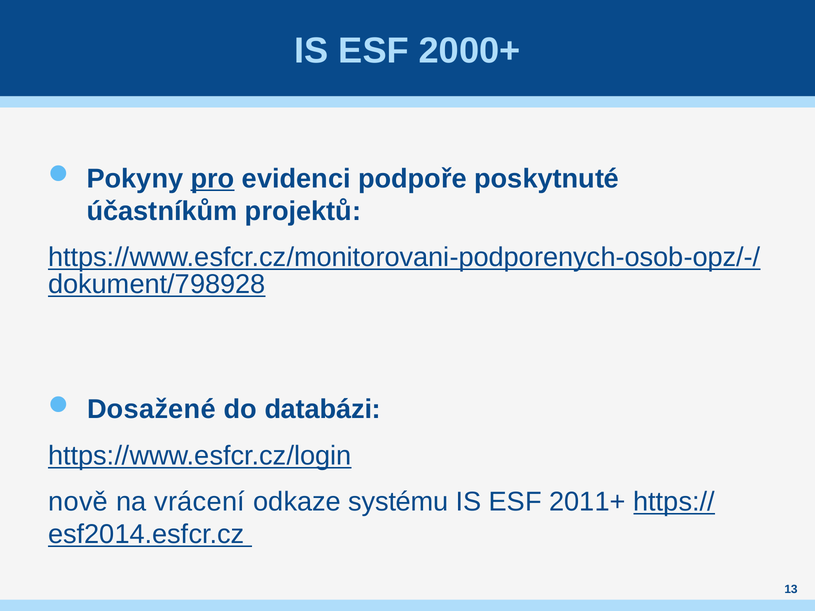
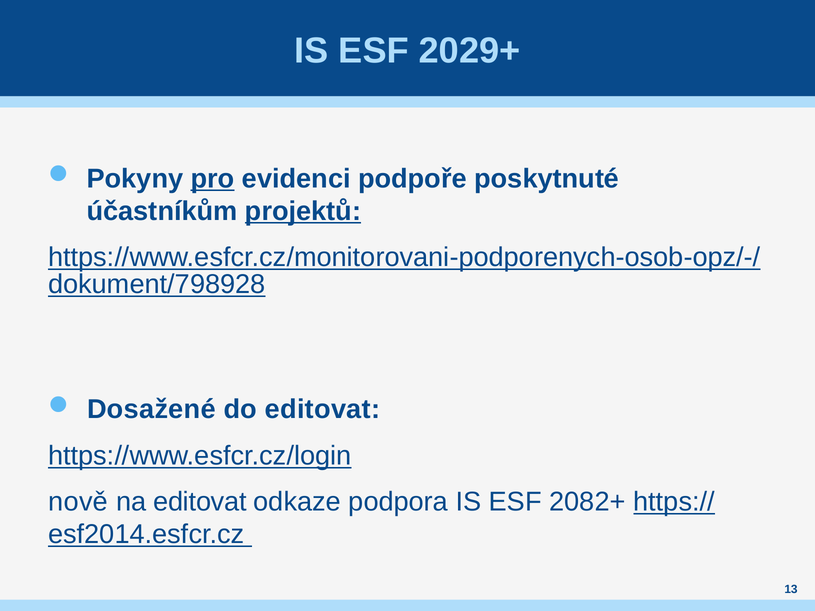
2000+: 2000+ -> 2029+
projektů underline: none -> present
do databázi: databázi -> editovat
na vrácení: vrácení -> editovat
systému: systému -> podpora
2011+: 2011+ -> 2082+
